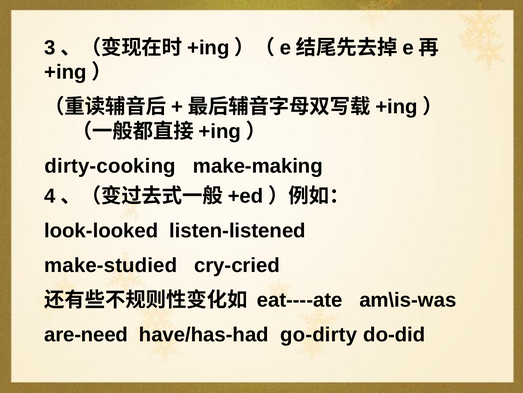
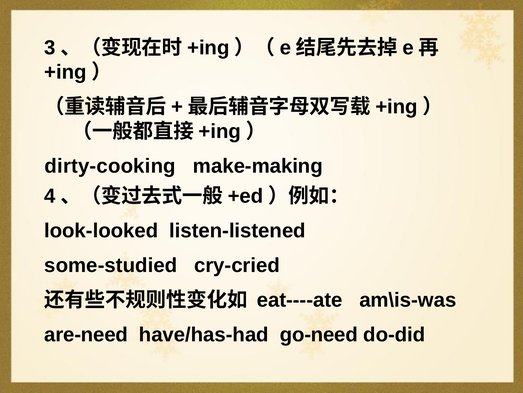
make-studied: make-studied -> some-studied
go-dirty: go-dirty -> go-need
